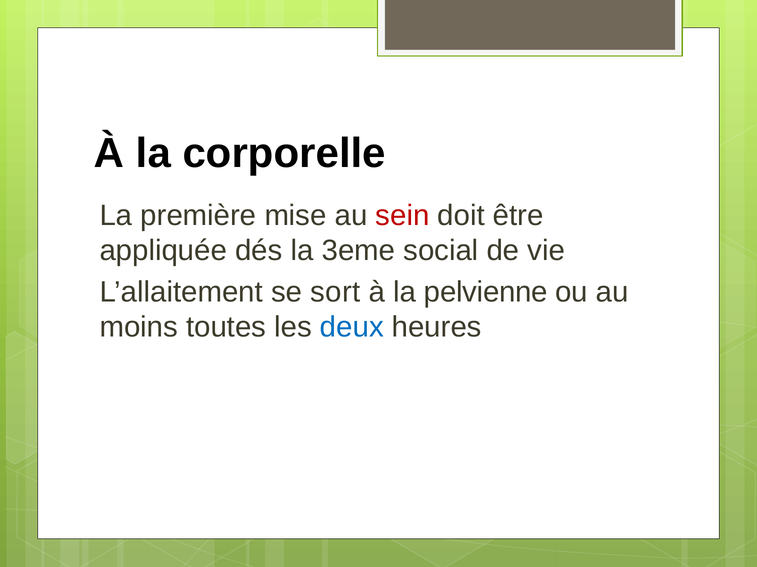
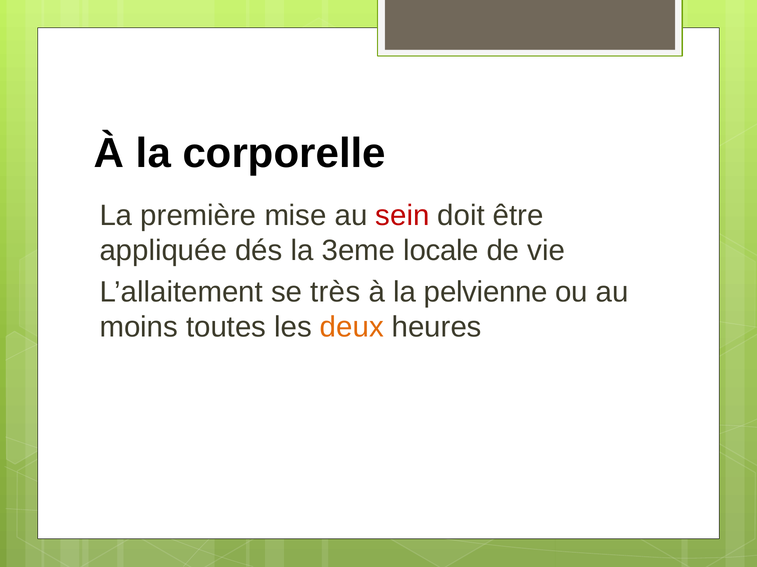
social: social -> locale
sort: sort -> très
deux colour: blue -> orange
